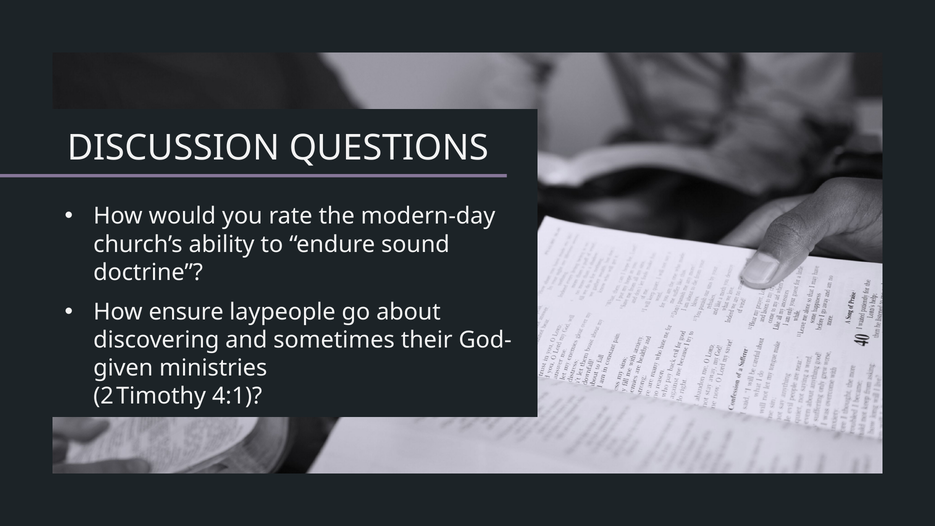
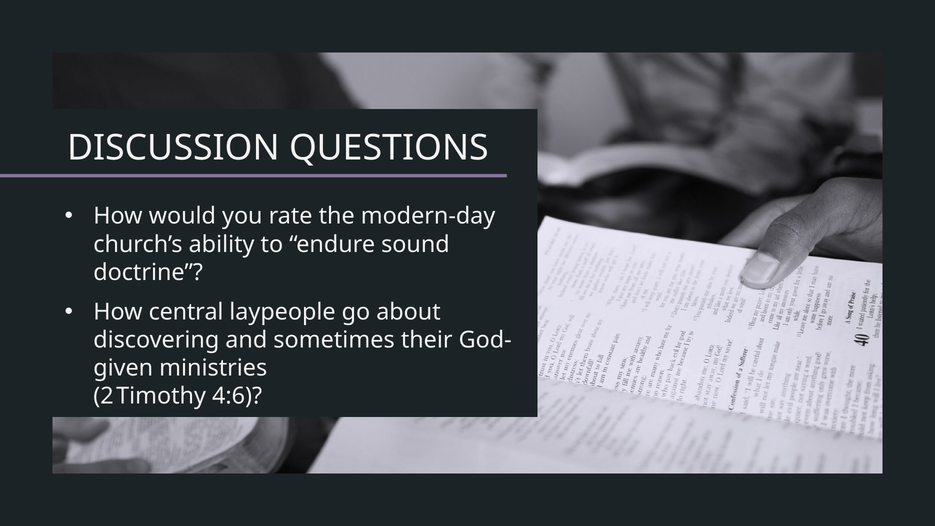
ensure: ensure -> central
4:1: 4:1 -> 4:6
